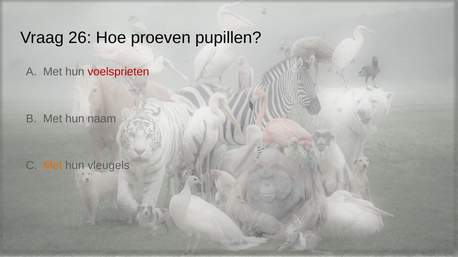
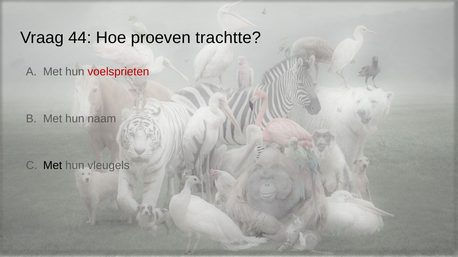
26: 26 -> 44
pupillen: pupillen -> trachtte
Met at (53, 166) colour: orange -> black
